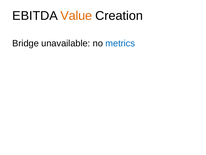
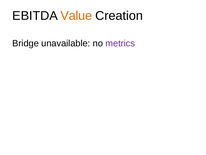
metrics colour: blue -> purple
